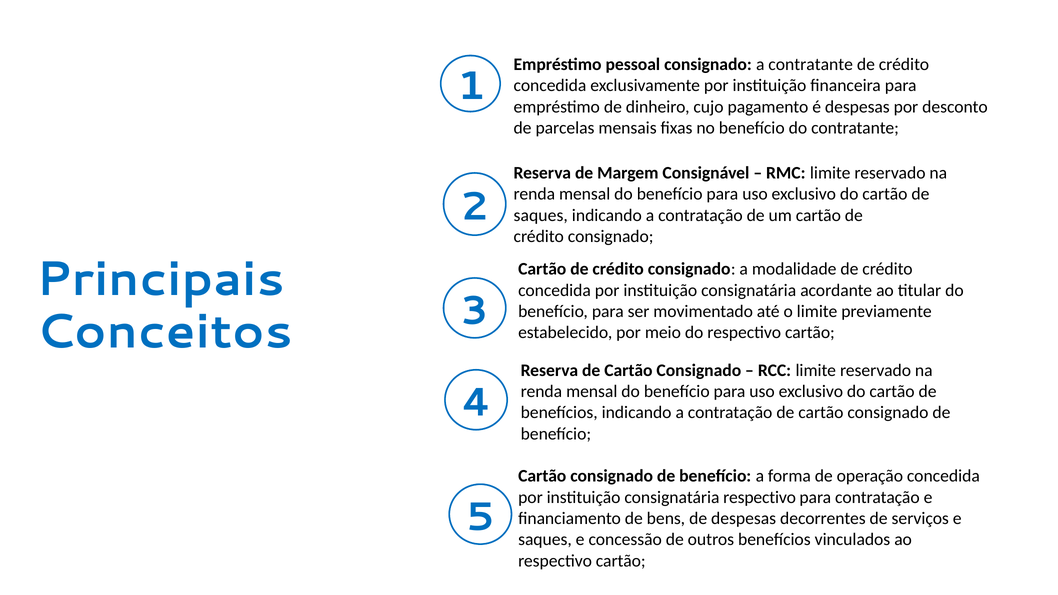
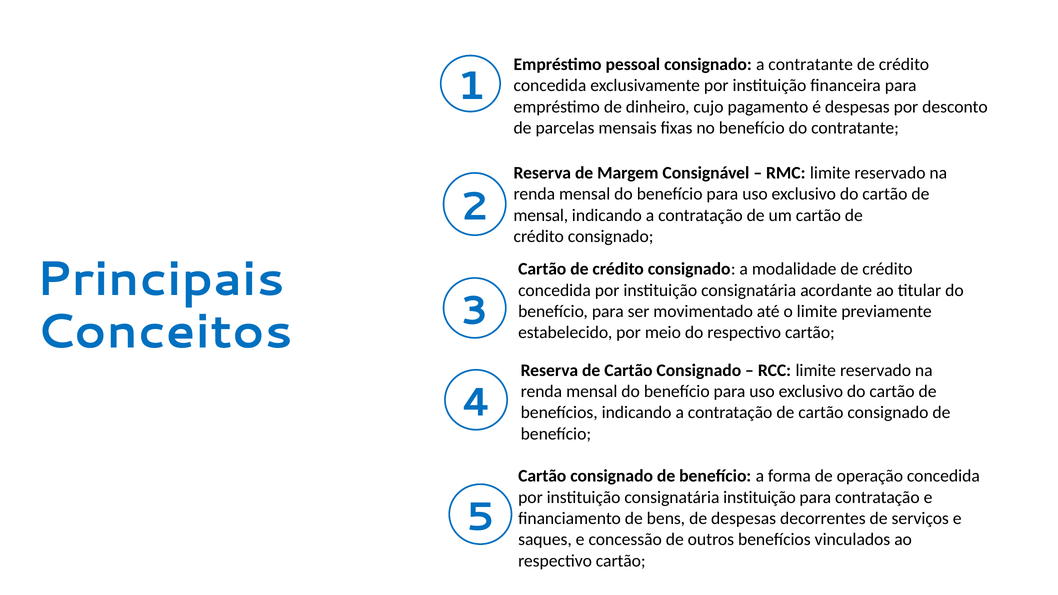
saques at (541, 215): saques -> mensal
consignatária respectivo: respectivo -> instituição
